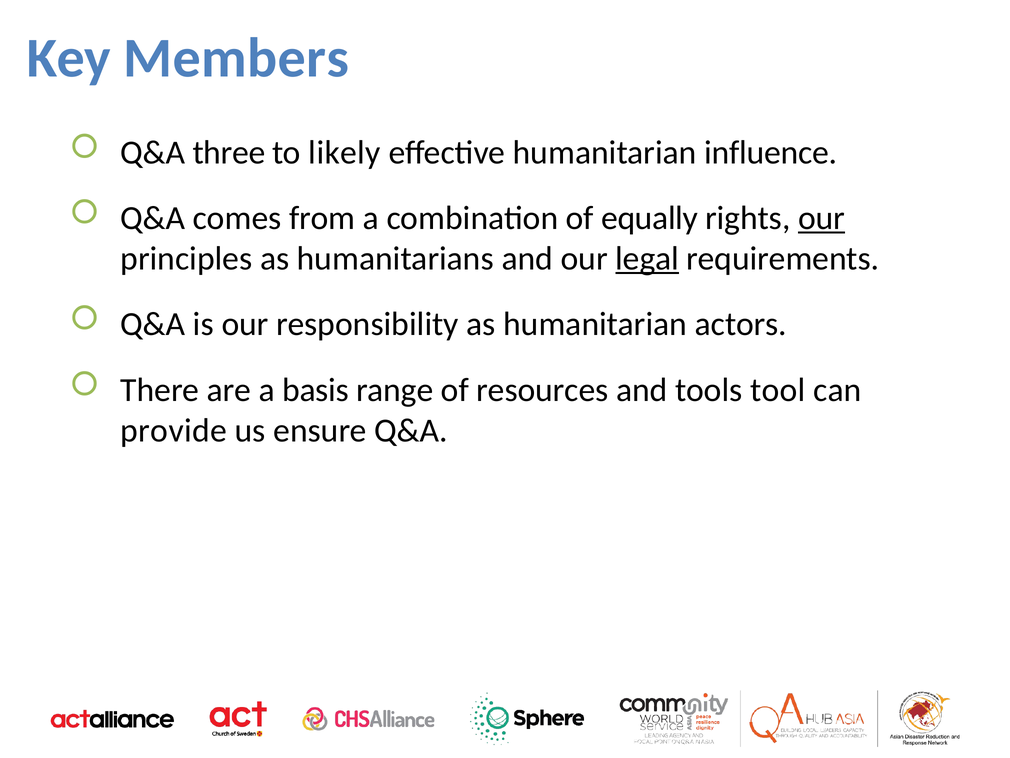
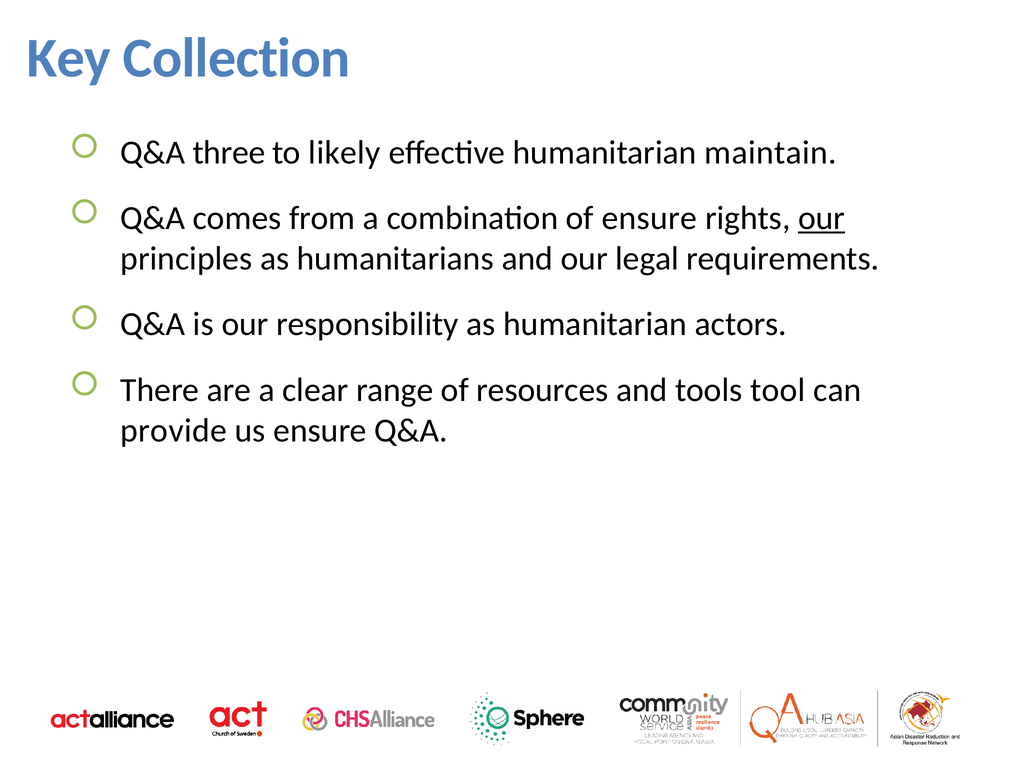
Members: Members -> Collection
influence: influence -> maintain
of equally: equally -> ensure
legal underline: present -> none
basis: basis -> clear
